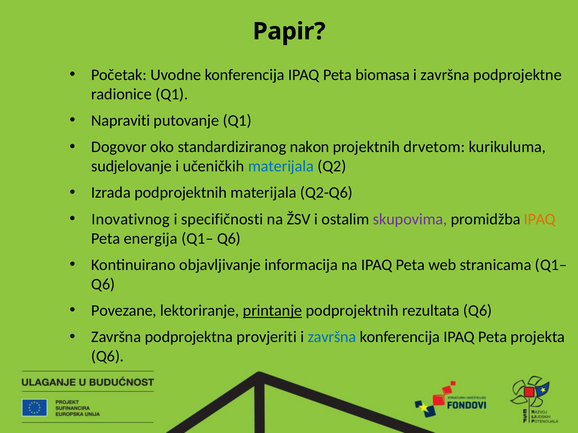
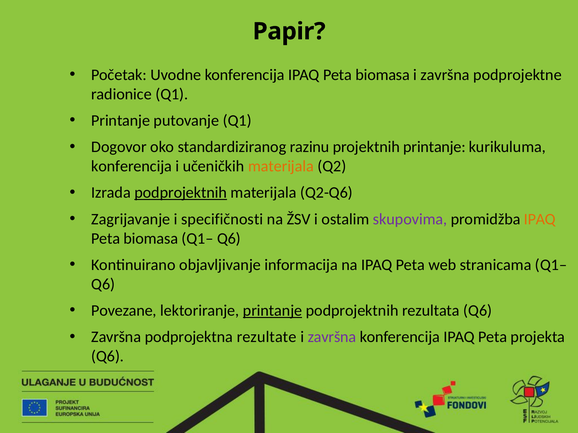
Napraviti at (121, 121): Napraviti -> Printanje
nakon: nakon -> razinu
projektnih drvetom: drvetom -> printanje
sudjelovanje at (132, 166): sudjelovanje -> konferencija
materijala at (281, 166) colour: blue -> orange
podprojektnih at (181, 193) underline: none -> present
Inovativnog: Inovativnog -> Zagrijavanje
energija at (151, 239): energija -> biomasa
provjeriti: provjeriti -> rezultate
završna at (332, 337) colour: blue -> purple
